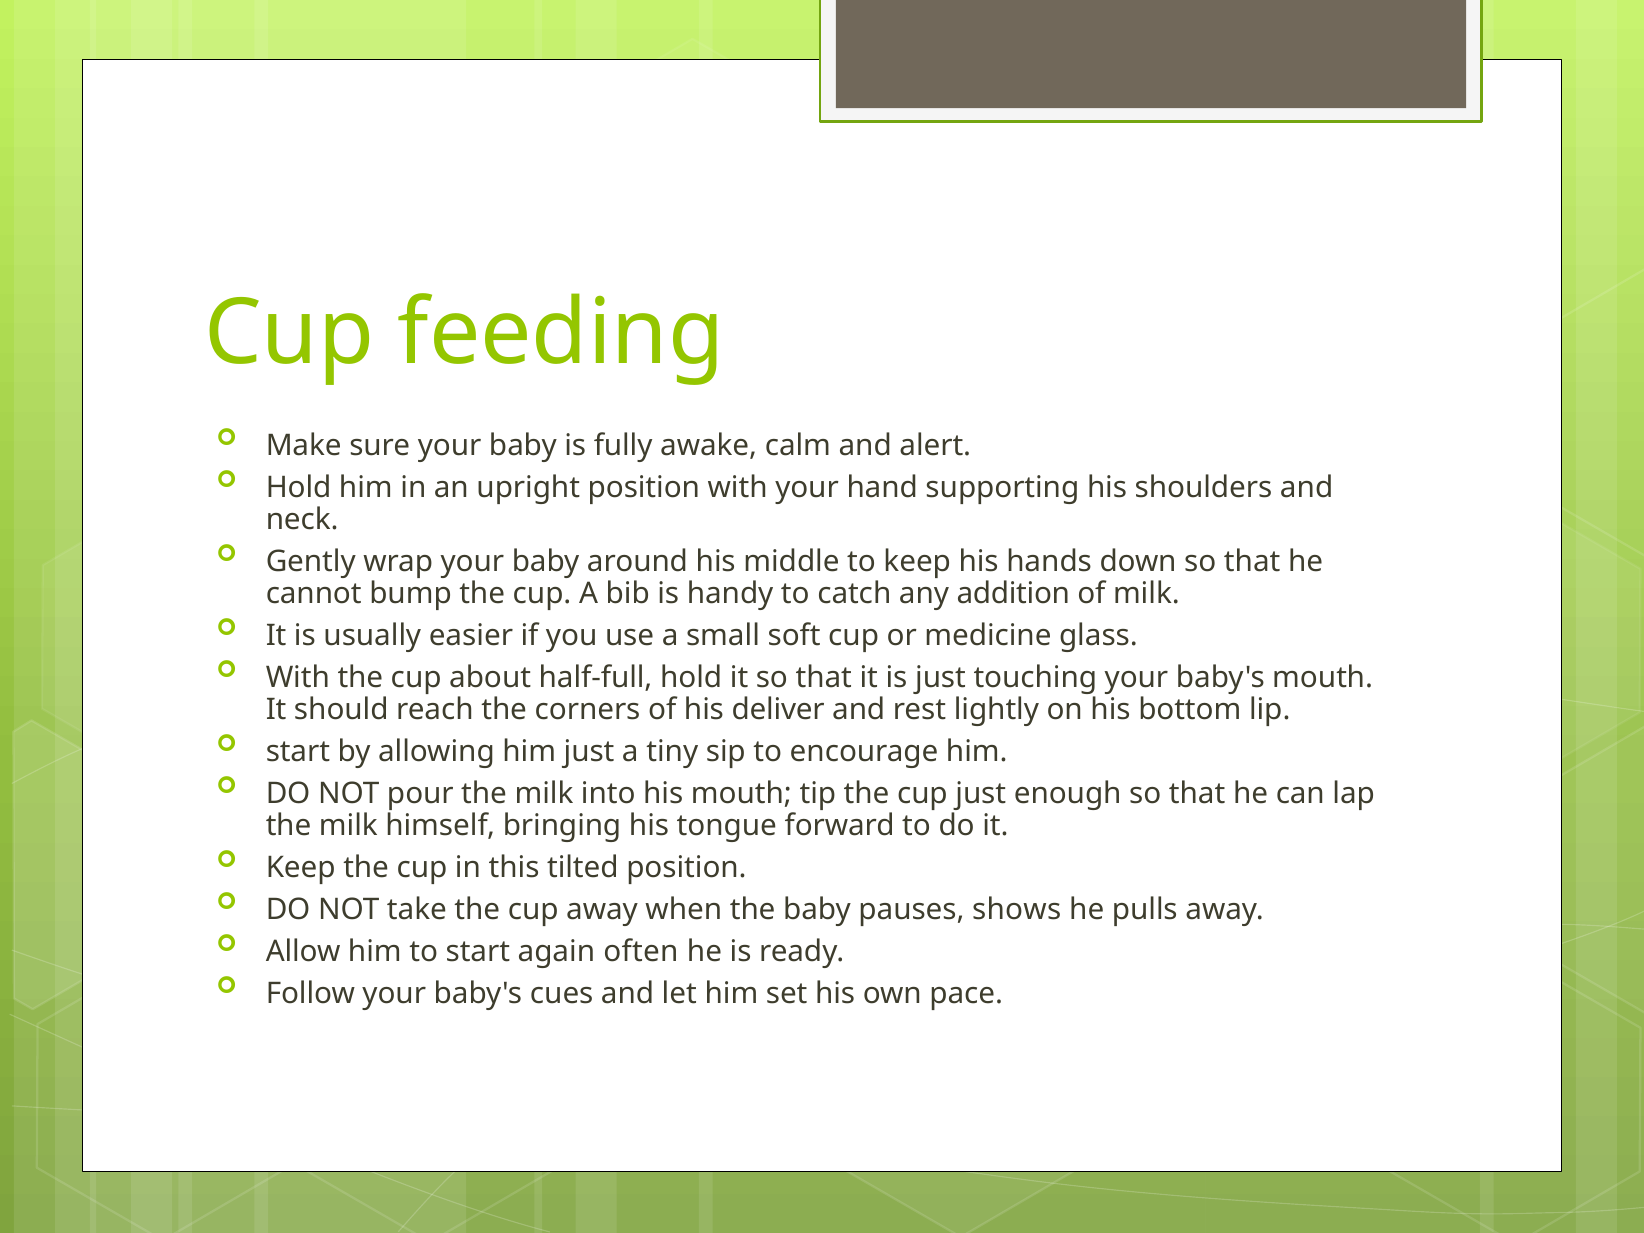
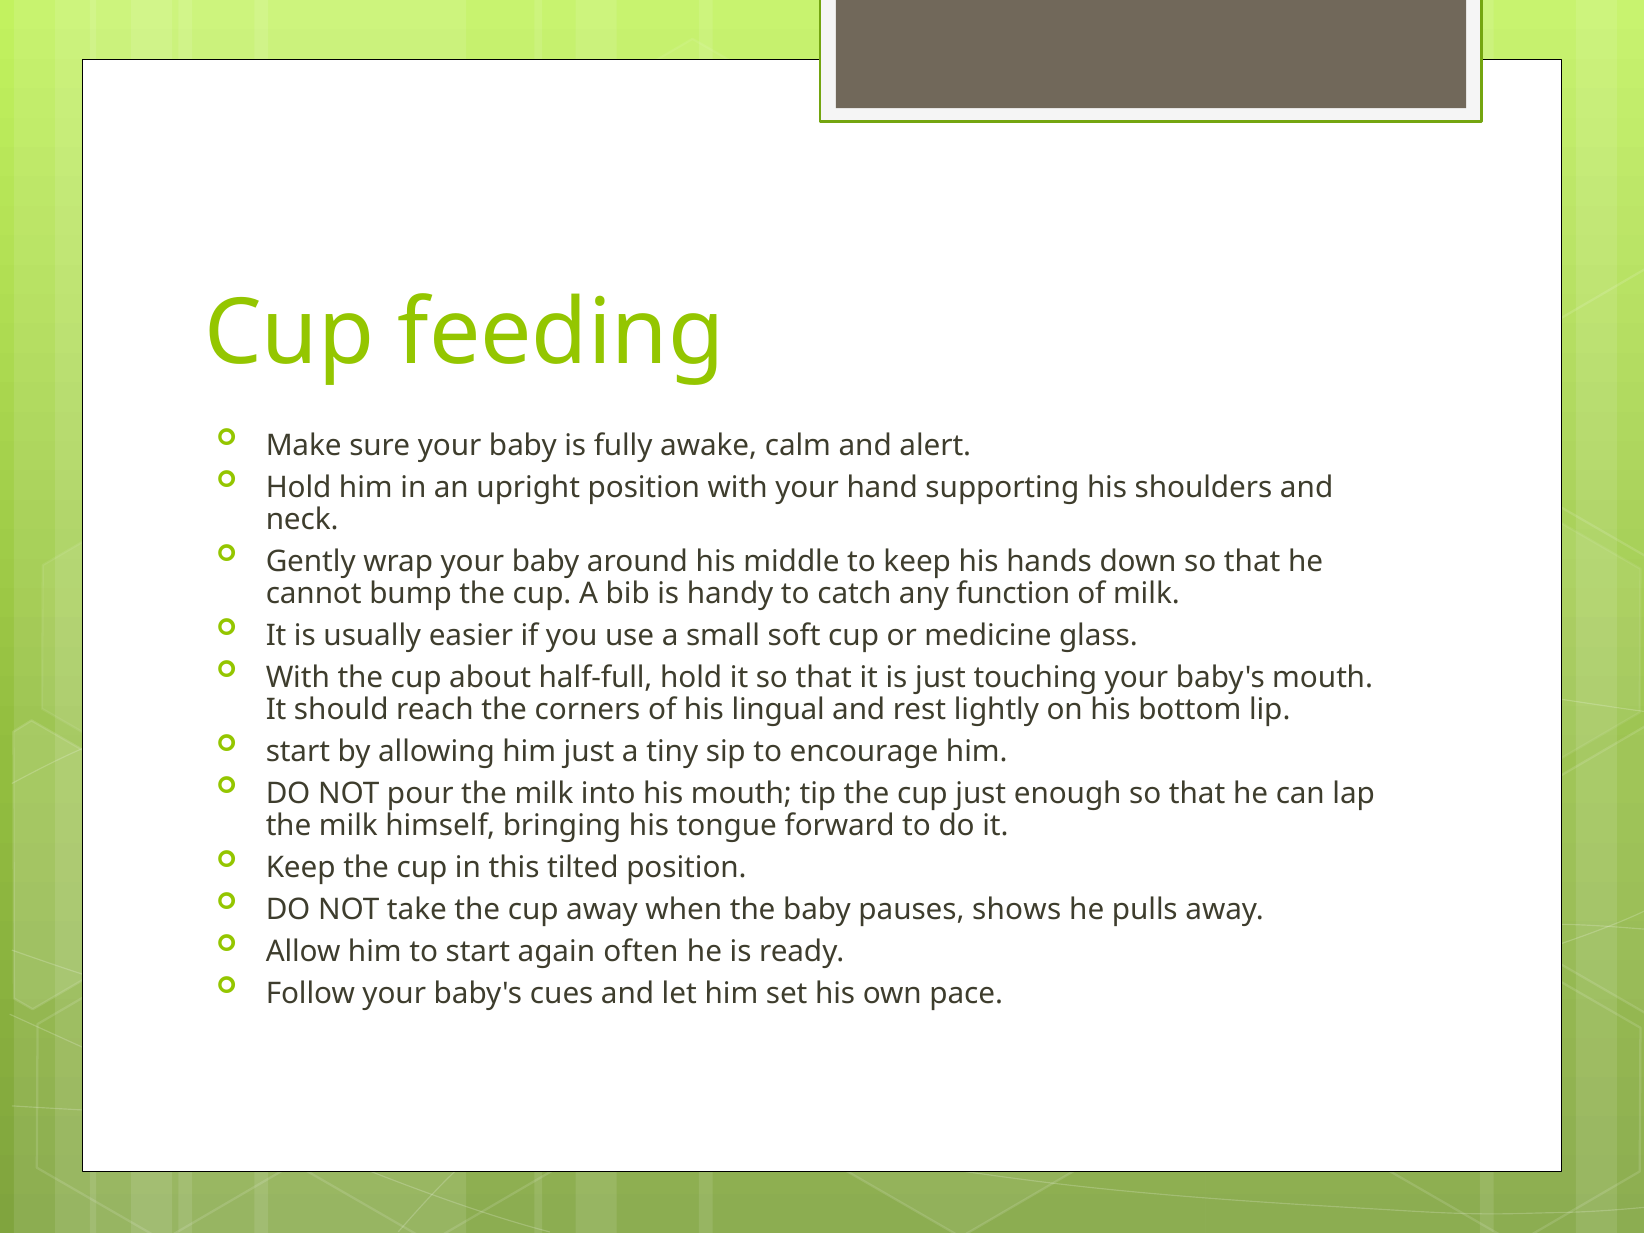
addition: addition -> function
deliver: deliver -> lingual
